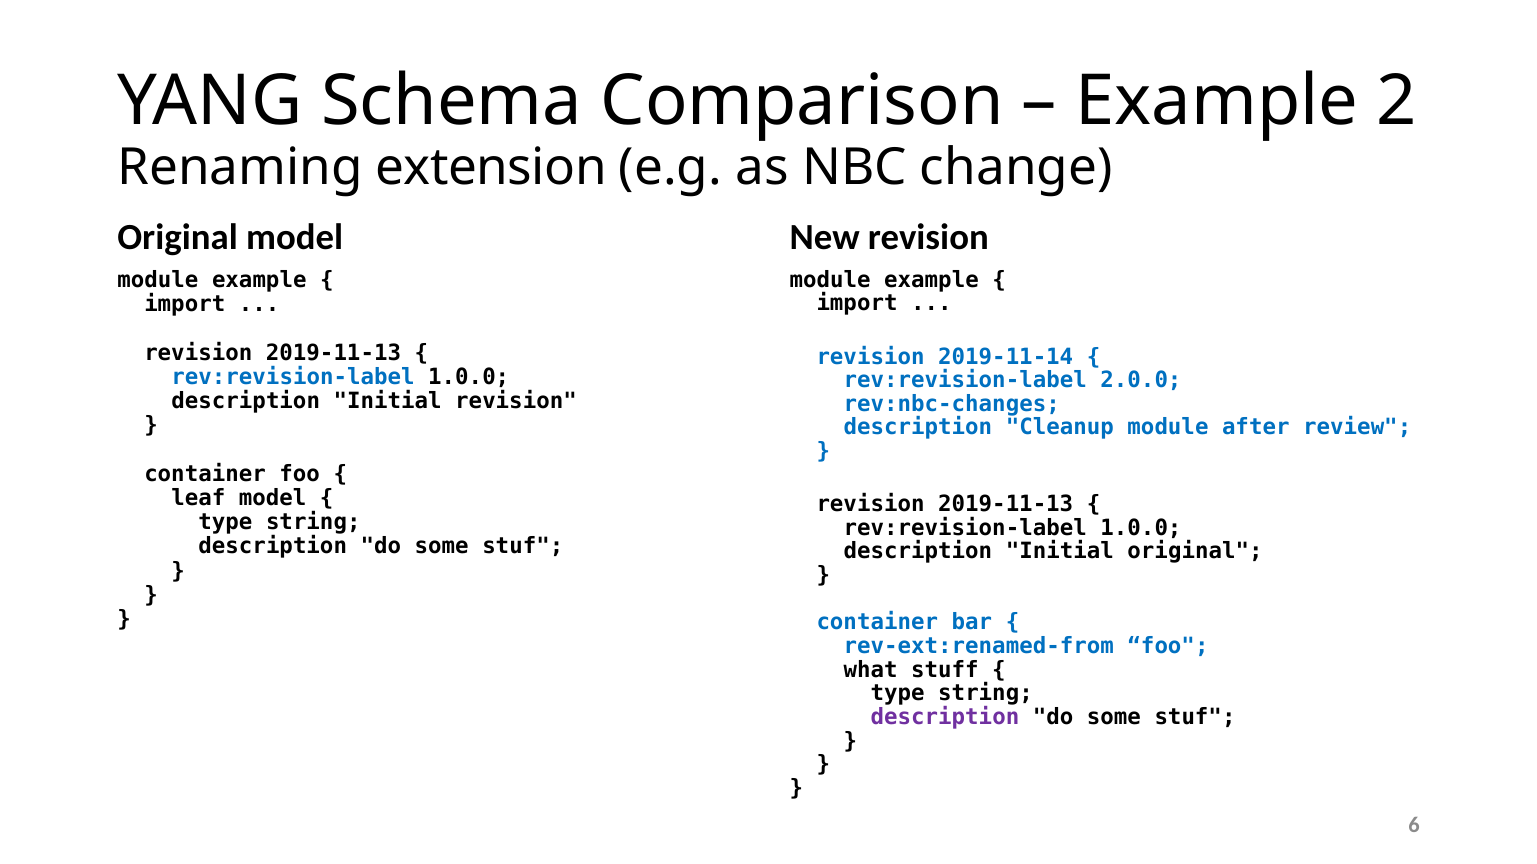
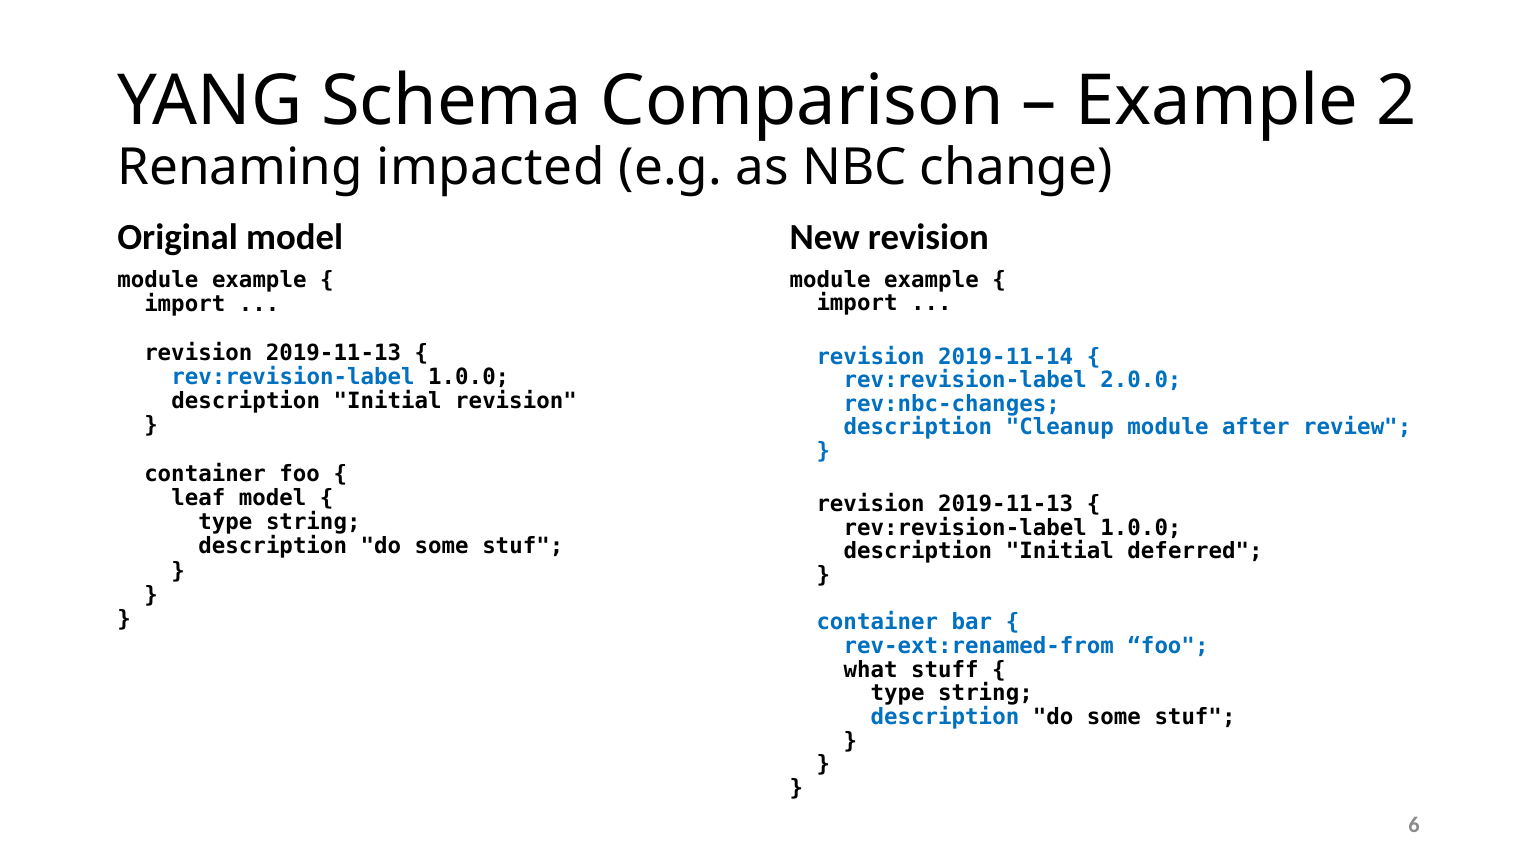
extension: extension -> impacted
Initial original: original -> deferred
description at (945, 717) colour: purple -> blue
